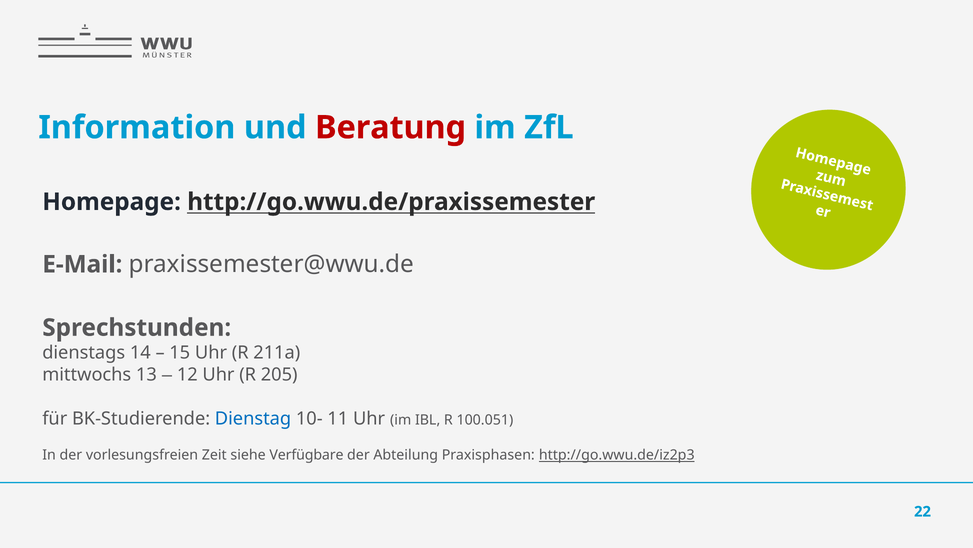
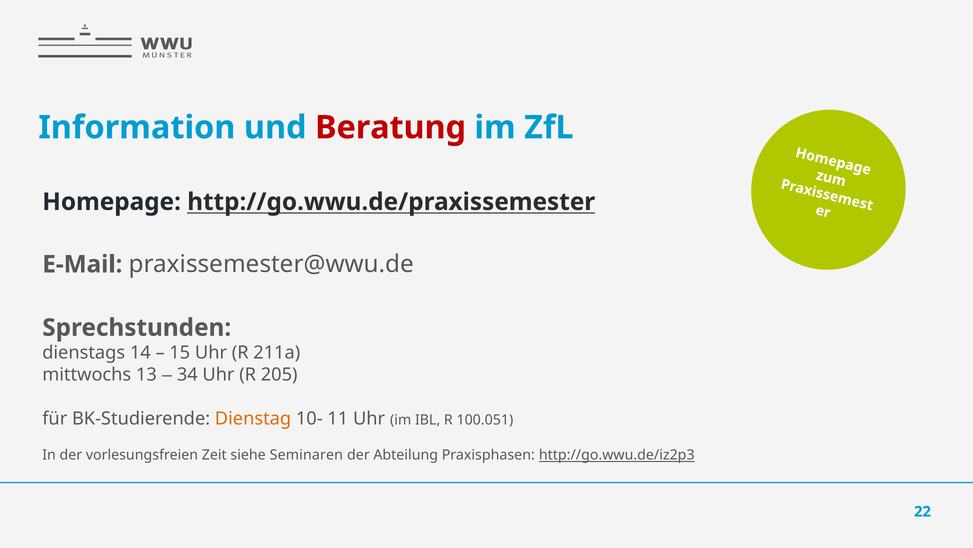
12: 12 -> 34
Dienstag colour: blue -> orange
Verfügbare: Verfügbare -> Seminaren
